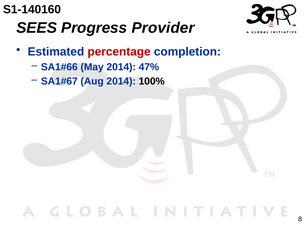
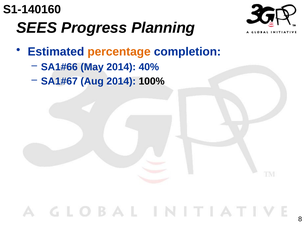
Provider: Provider -> Planning
percentage colour: red -> orange
47%: 47% -> 40%
